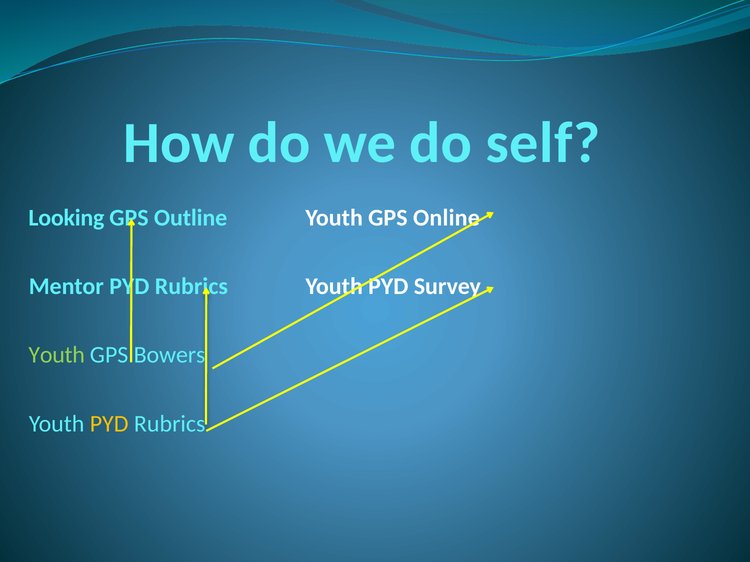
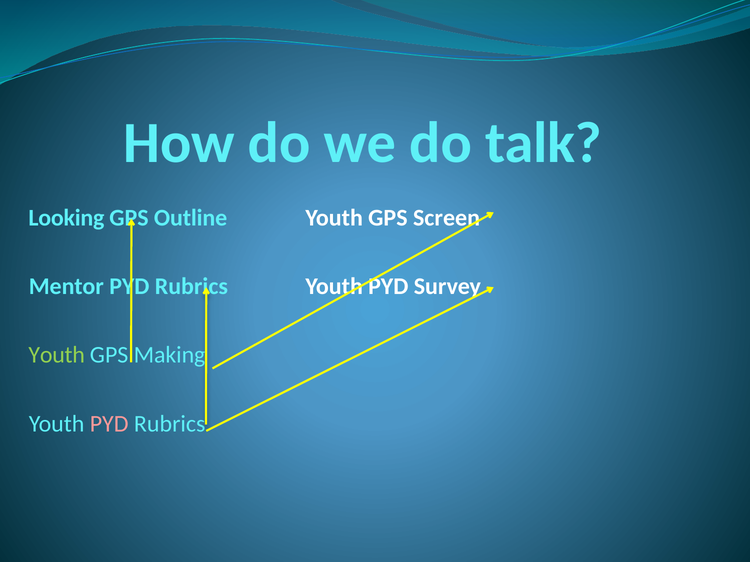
self: self -> talk
Online: Online -> Screen
Bowers: Bowers -> Making
PYD at (109, 424) colour: yellow -> pink
